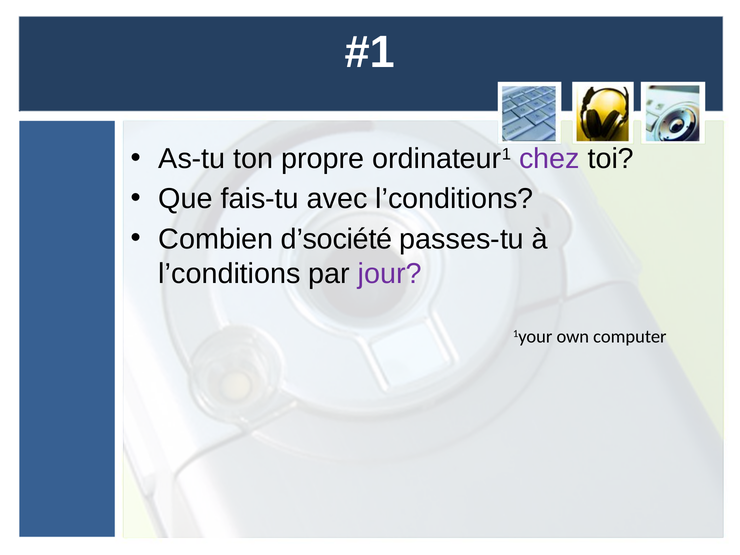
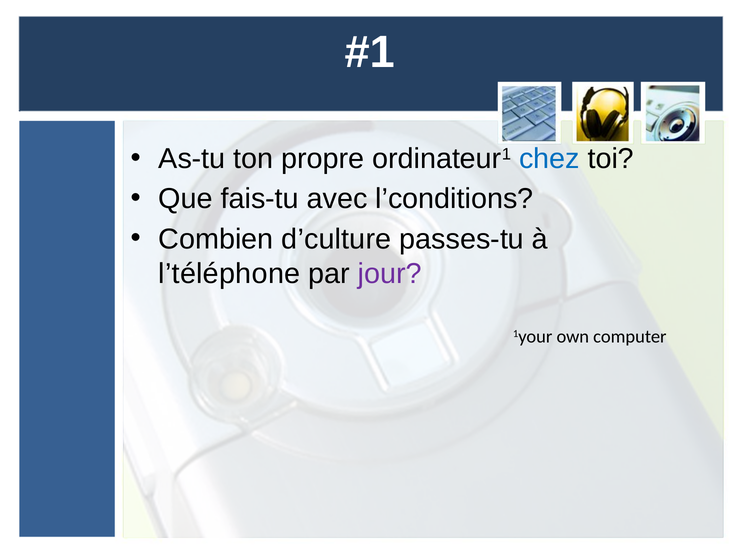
chez colour: purple -> blue
d’société: d’société -> d’culture
l’conditions at (230, 274): l’conditions -> l’téléphone
